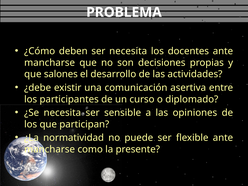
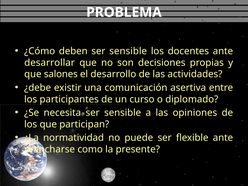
deben ser necesita: necesita -> sensible
mancharse at (50, 63): mancharse -> desarrollar
